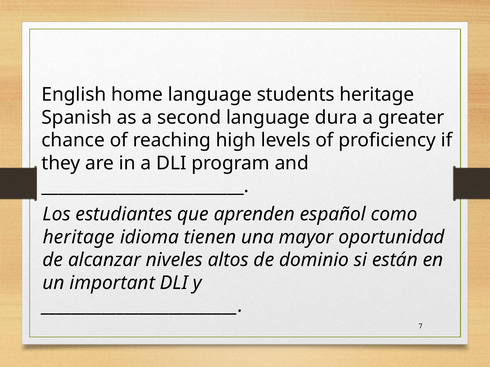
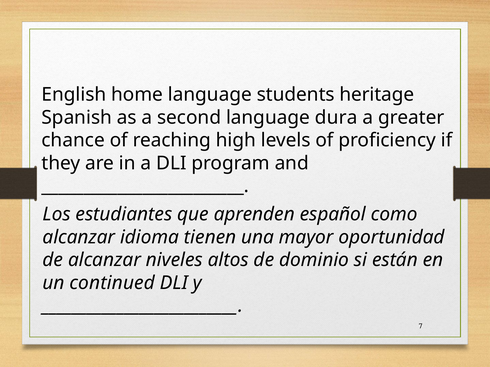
heritage at (79, 237): heritage -> alcanzar
important: important -> continued
